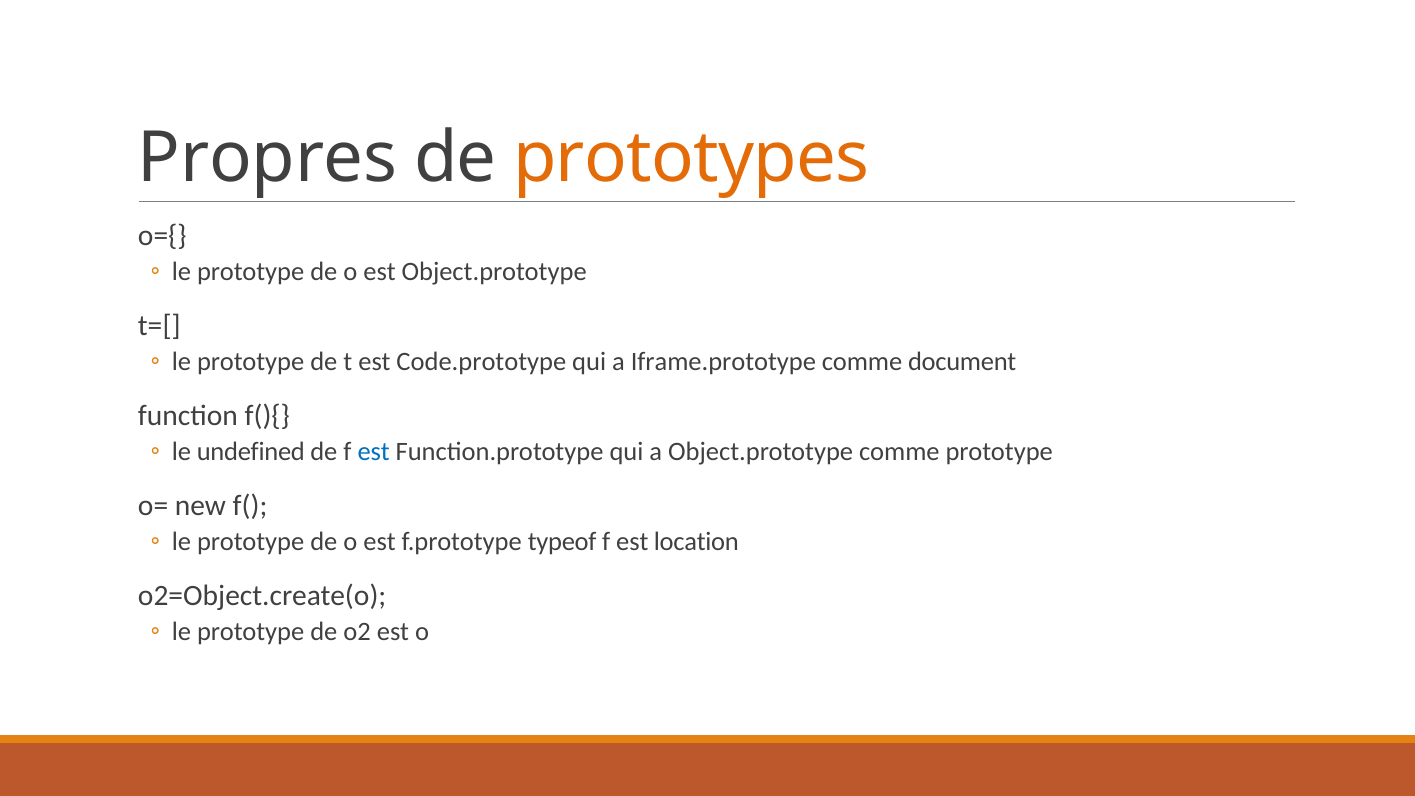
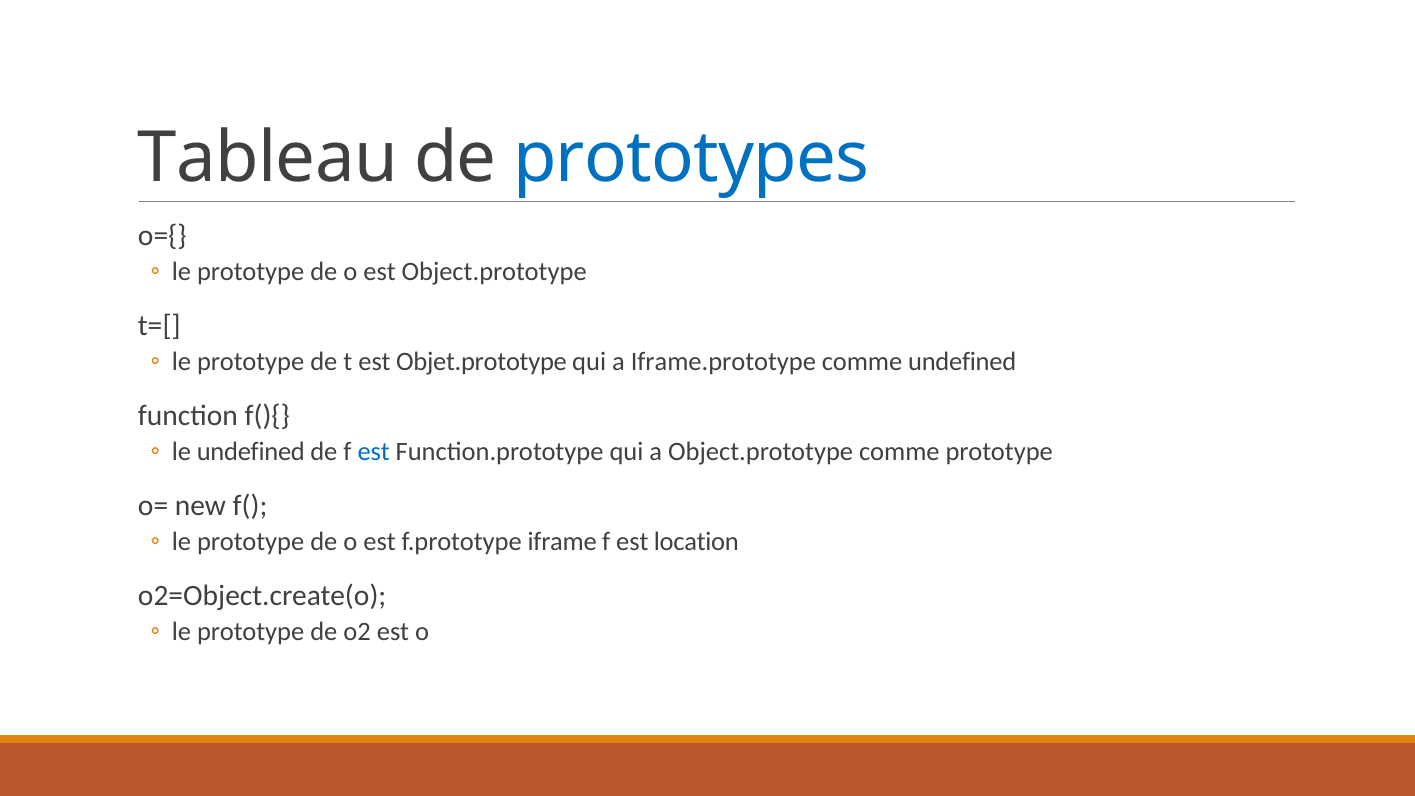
Propres: Propres -> Tableau
prototypes colour: orange -> blue
Code.prototype: Code.prototype -> Objet.prototype
comme document: document -> undefined
typeof: typeof -> iframe
